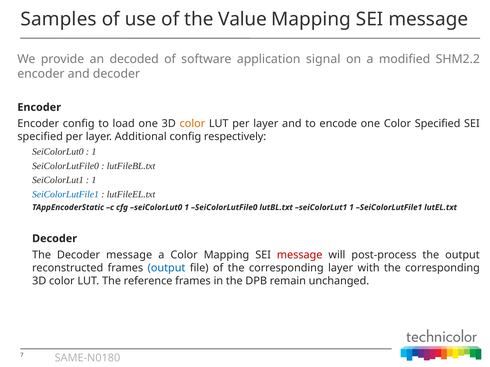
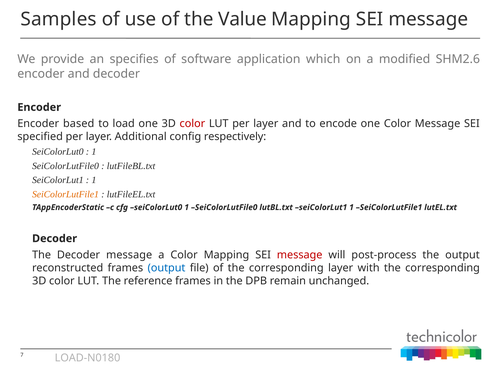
decoded: decoded -> specifies
signal: signal -> which
SHM2.2: SHM2.2 -> SHM2.6
Encoder config: config -> based
color at (192, 124) colour: orange -> red
Color Specified: Specified -> Message
SeiColorLutFile1 at (65, 195) colour: blue -> orange
SAME-N0180: SAME-N0180 -> LOAD-N0180
